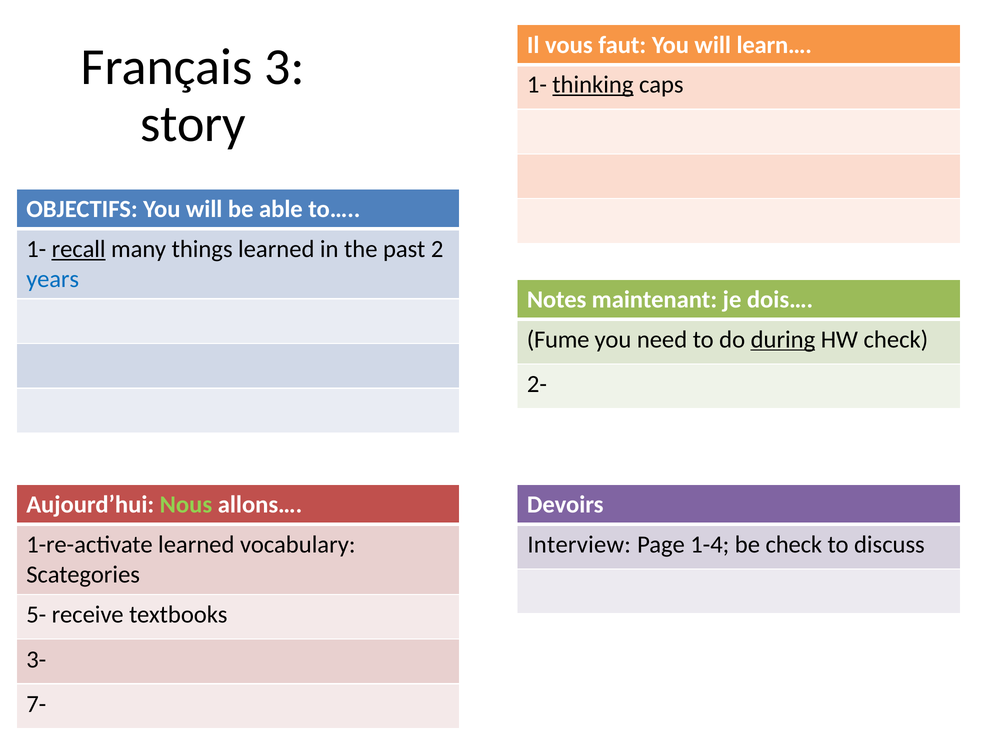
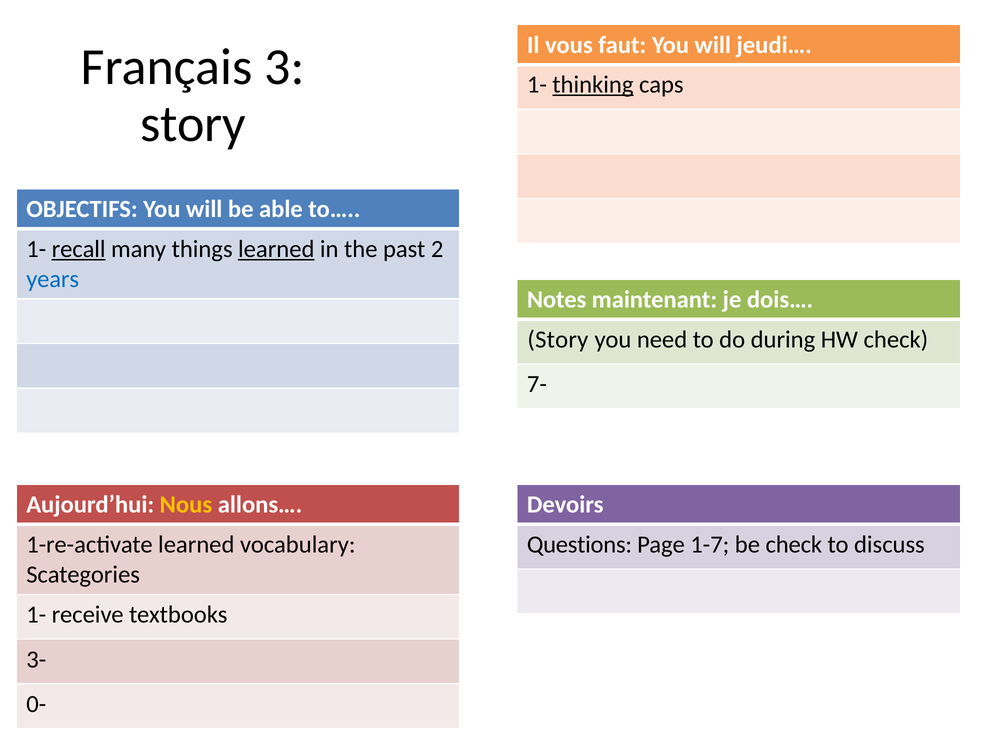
learn…: learn… -> jeudi…
learned at (276, 249) underline: none -> present
Fume at (558, 339): Fume -> Story
during underline: present -> none
2-: 2- -> 7-
Nous colour: light green -> yellow
Interview: Interview -> Questions
1-4: 1-4 -> 1-7
5- at (36, 614): 5- -> 1-
7-: 7- -> 0-
